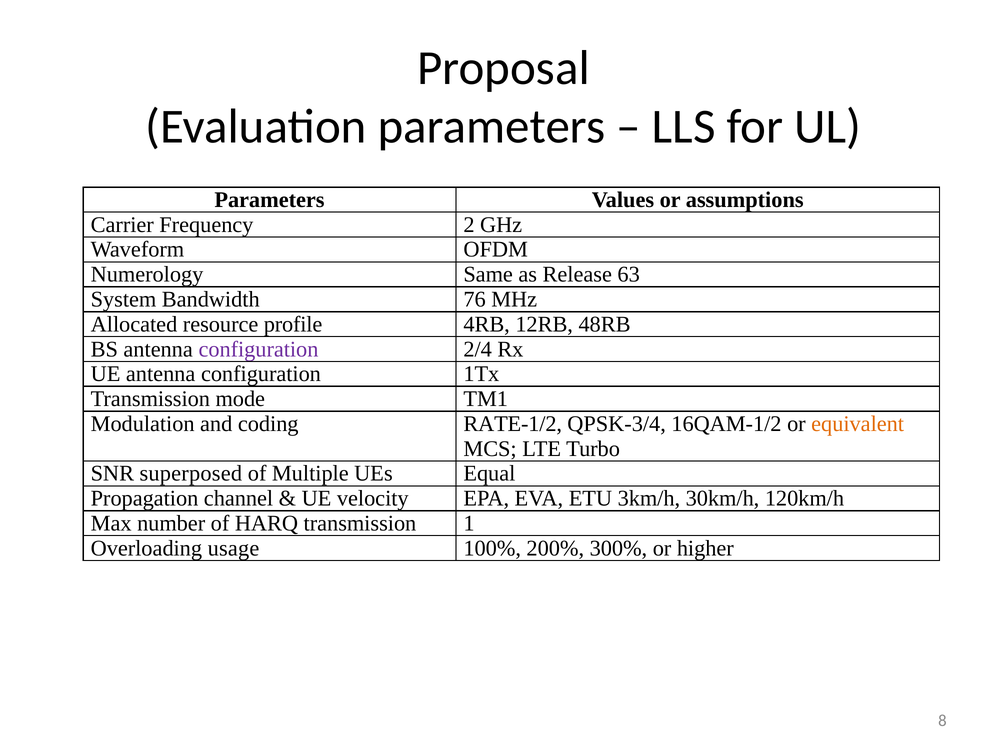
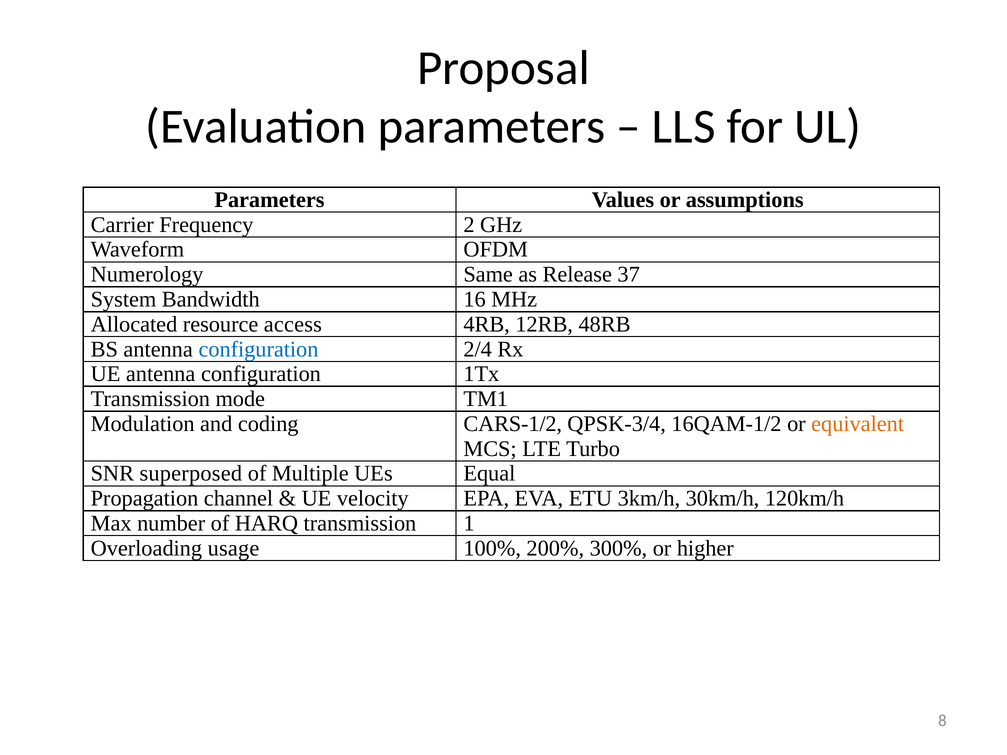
63: 63 -> 37
76: 76 -> 16
profile: profile -> access
configuration at (258, 349) colour: purple -> blue
RATE-1/2: RATE-1/2 -> CARS-1/2
